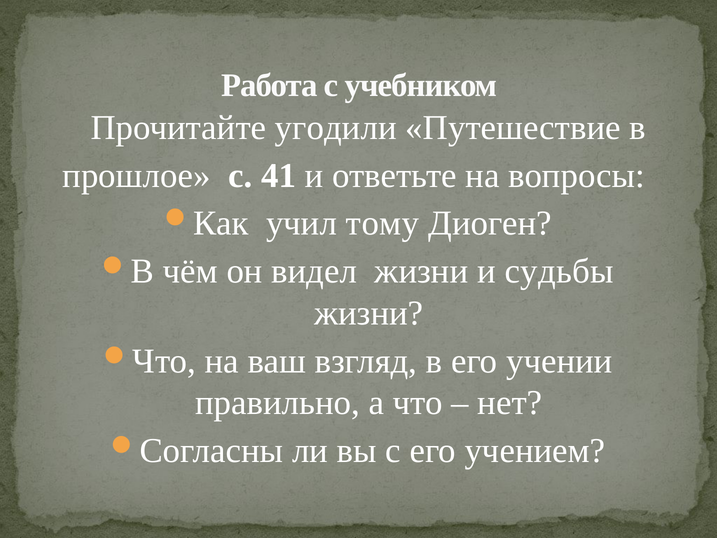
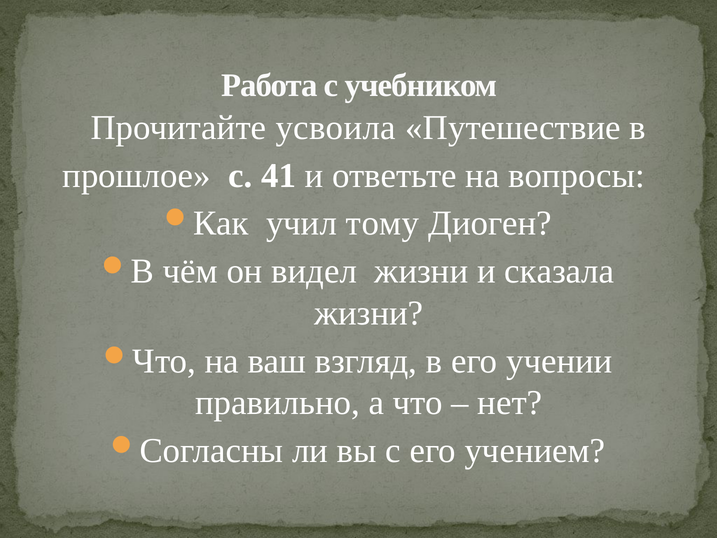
угодили: угодили -> усвоила
судьбы: судьбы -> сказала
